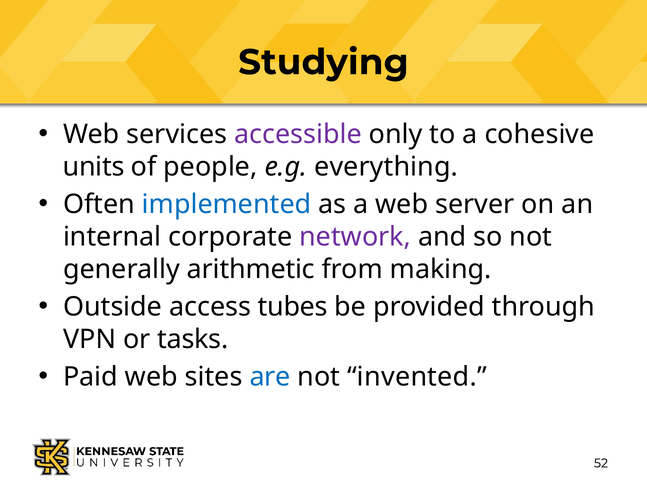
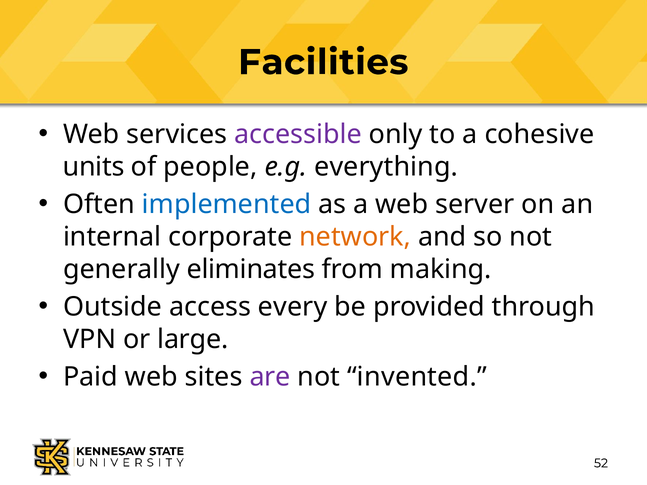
Studying: Studying -> Facilities
network colour: purple -> orange
arithmetic: arithmetic -> eliminates
tubes: tubes -> every
tasks: tasks -> large
are colour: blue -> purple
